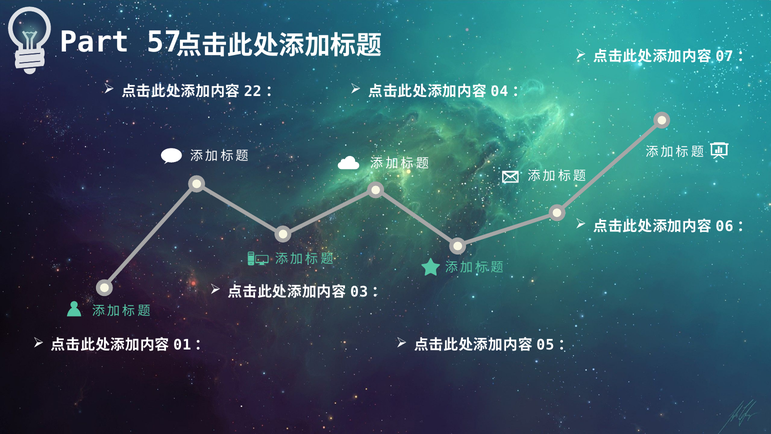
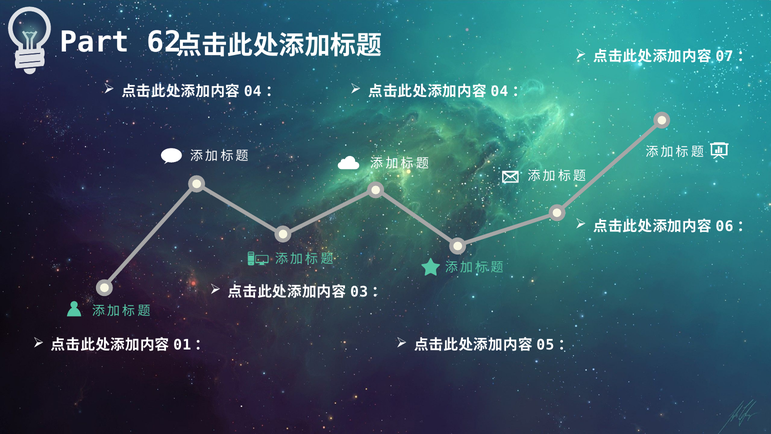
57: 57 -> 62
22 at (253, 92): 22 -> 04
